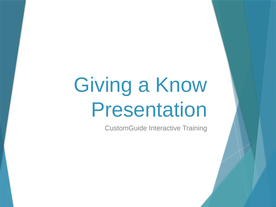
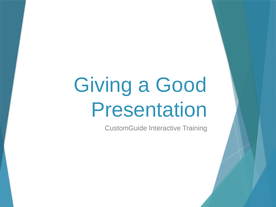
Know: Know -> Good
